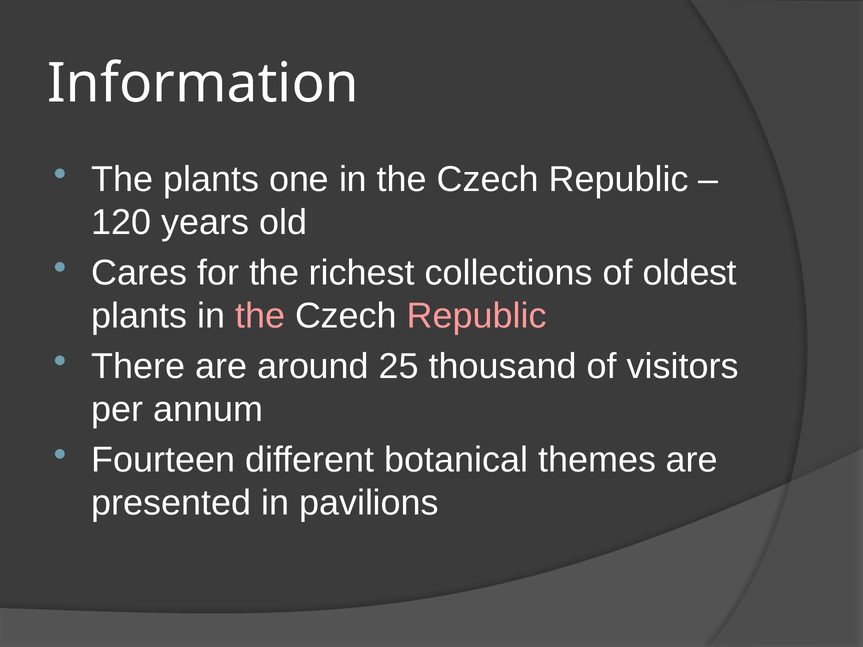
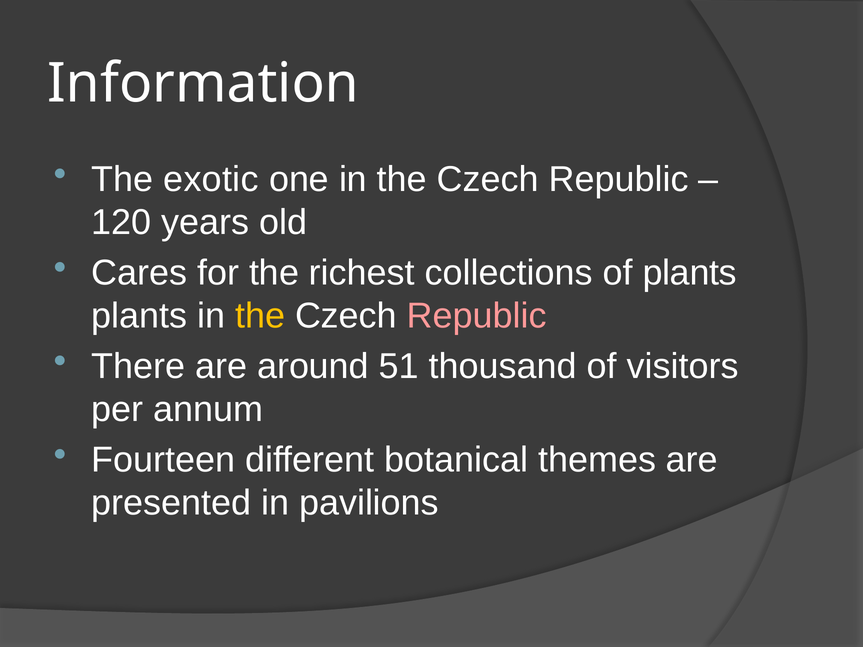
The plants: plants -> exotic
of oldest: oldest -> plants
the at (260, 316) colour: pink -> yellow
25: 25 -> 51
